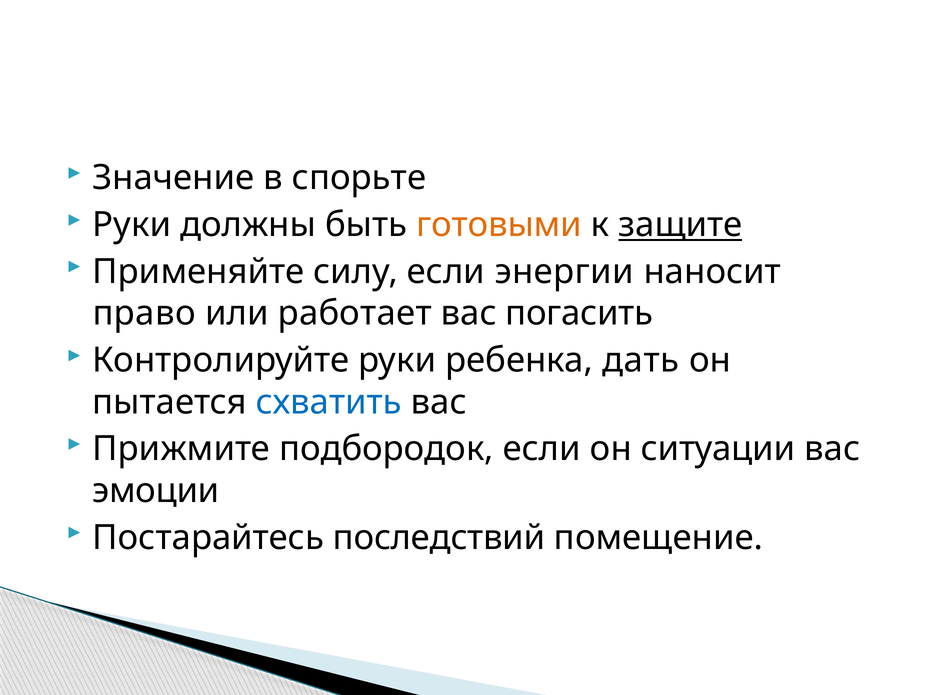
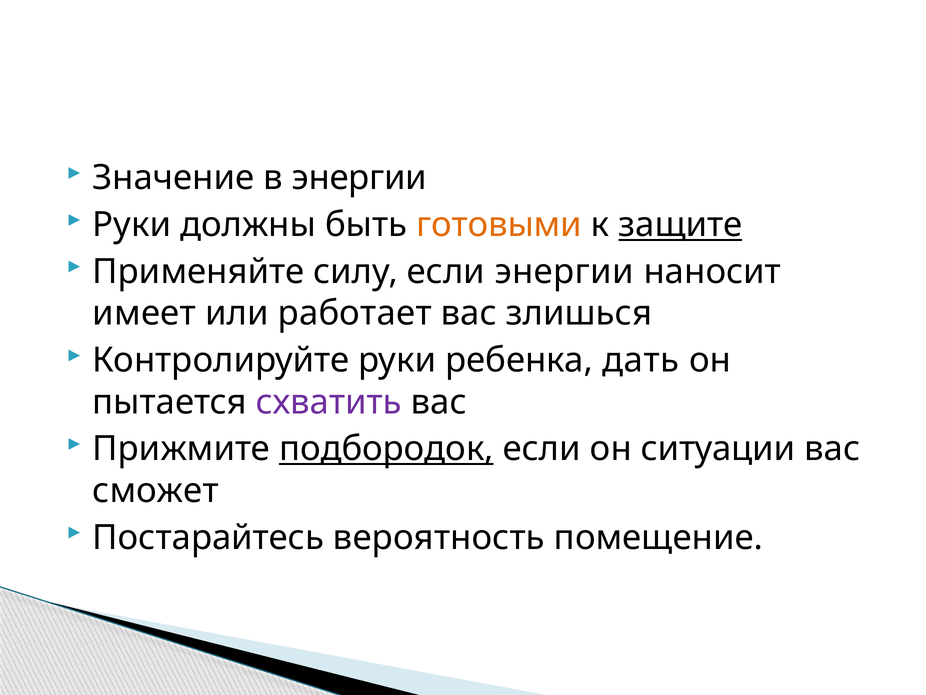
в спорьте: спорьте -> энергии
право: право -> имеет
погасить: погасить -> злишься
схватить colour: blue -> purple
подбородок underline: none -> present
эмоции: эмоции -> сможет
последствий: последствий -> вероятность
